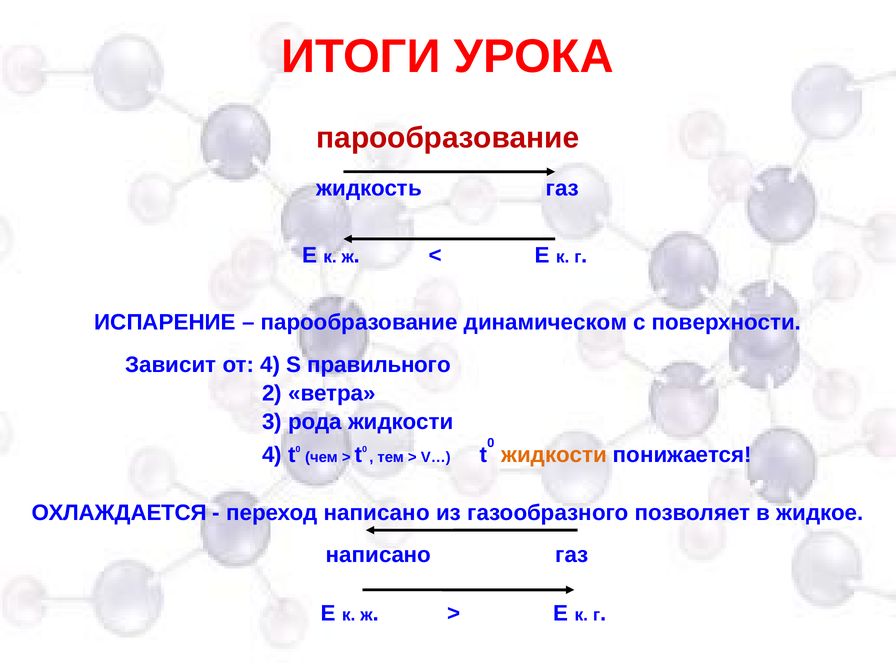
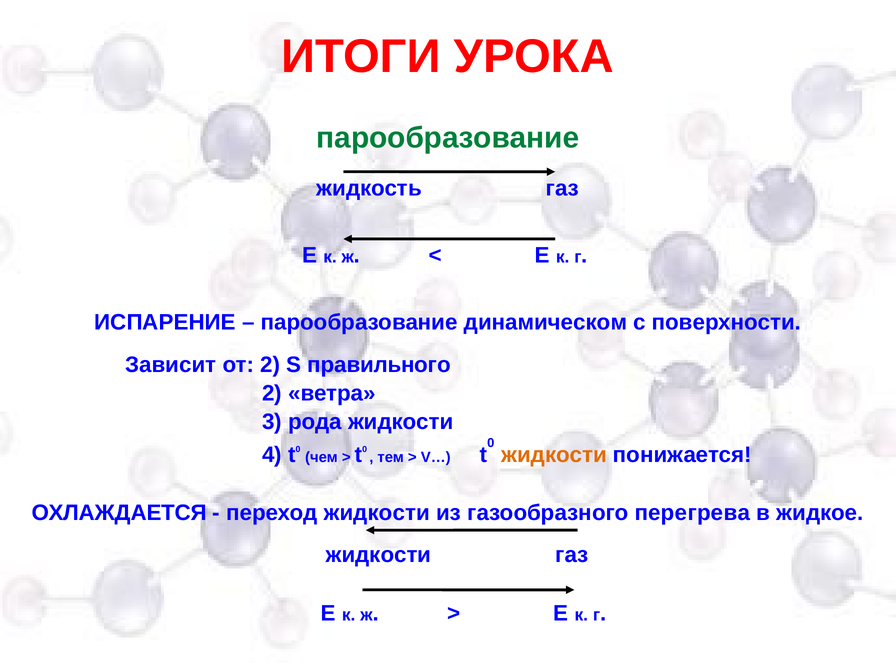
парообразование at (448, 138) colour: red -> green
от 4: 4 -> 2
переход написано: написано -> жидкости
позволяет: позволяет -> перегрева
написано at (378, 555): написано -> жидкости
